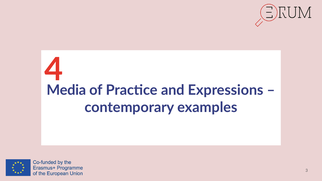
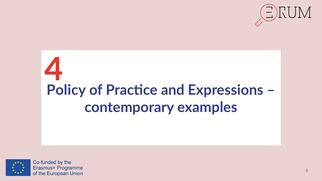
Media: Media -> Policy
